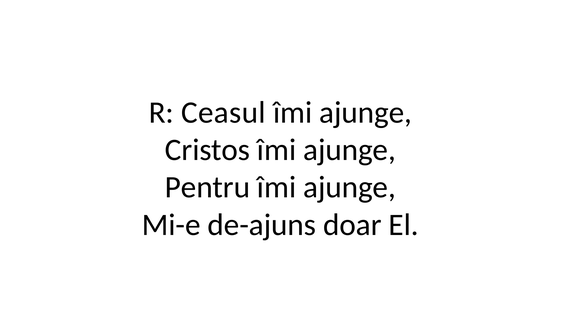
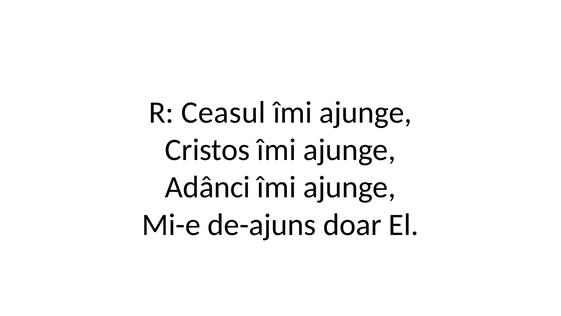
Pentru: Pentru -> Adânci
